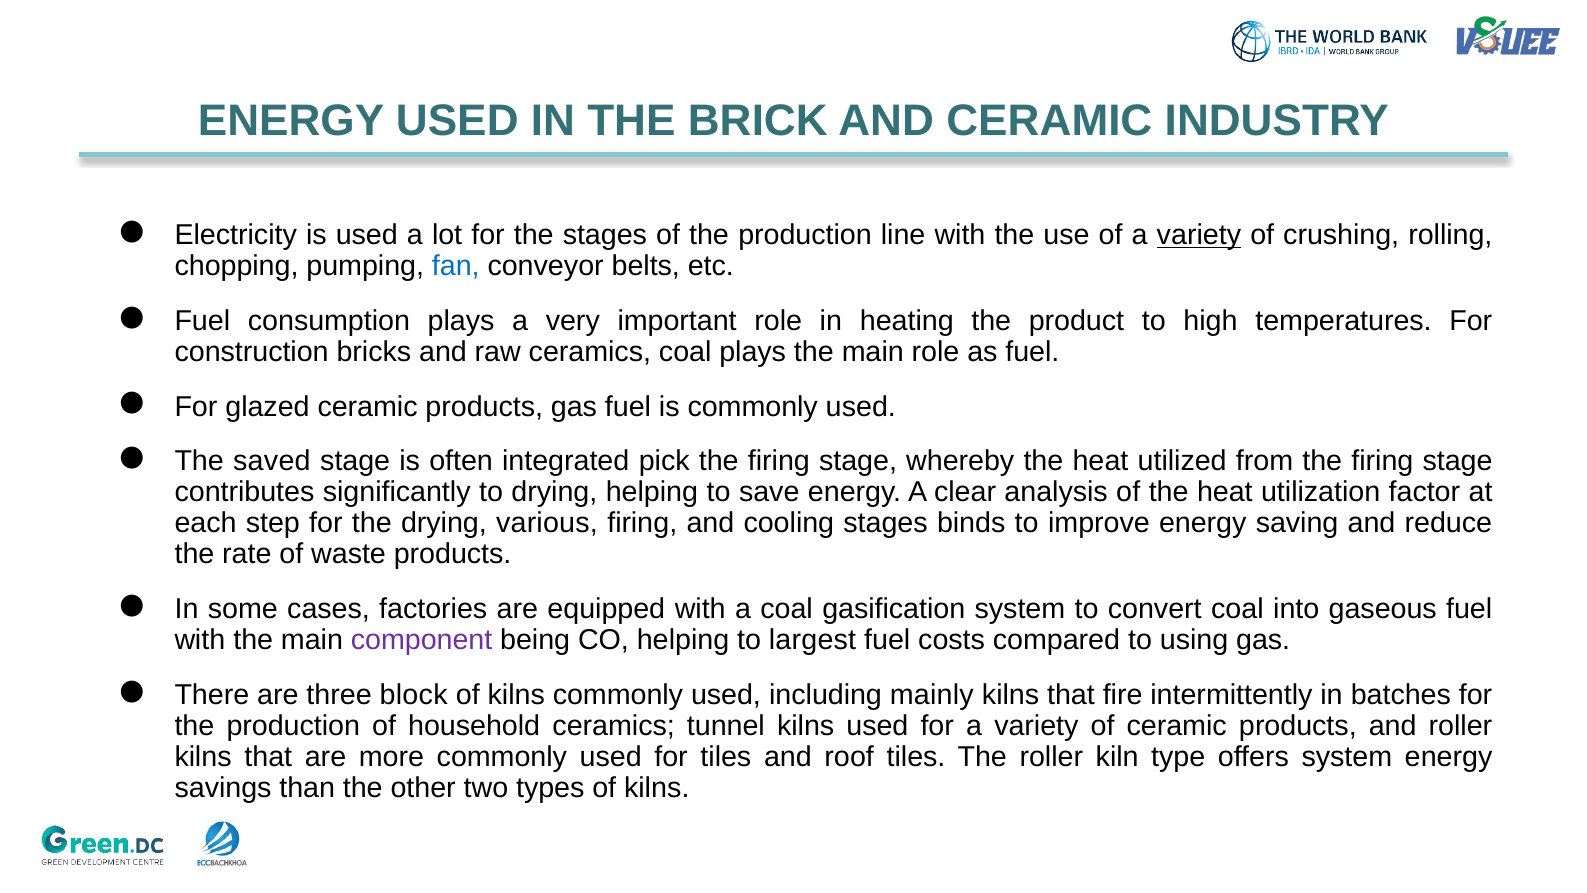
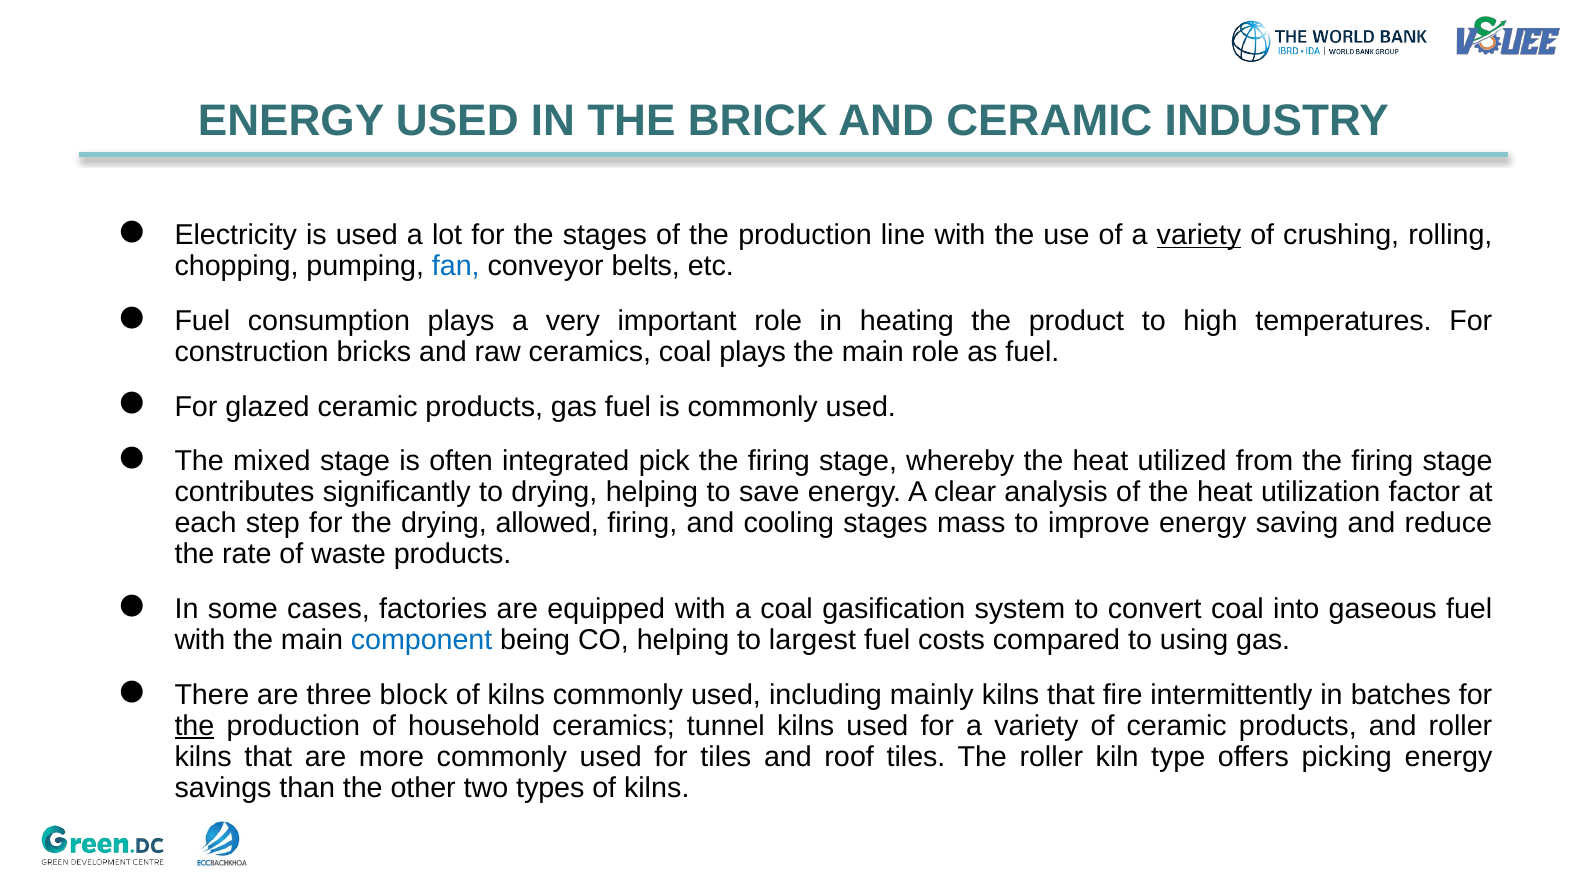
saved: saved -> mixed
various: various -> allowed
binds: binds -> mass
component colour: purple -> blue
the at (194, 726) underline: none -> present
offers system: system -> picking
